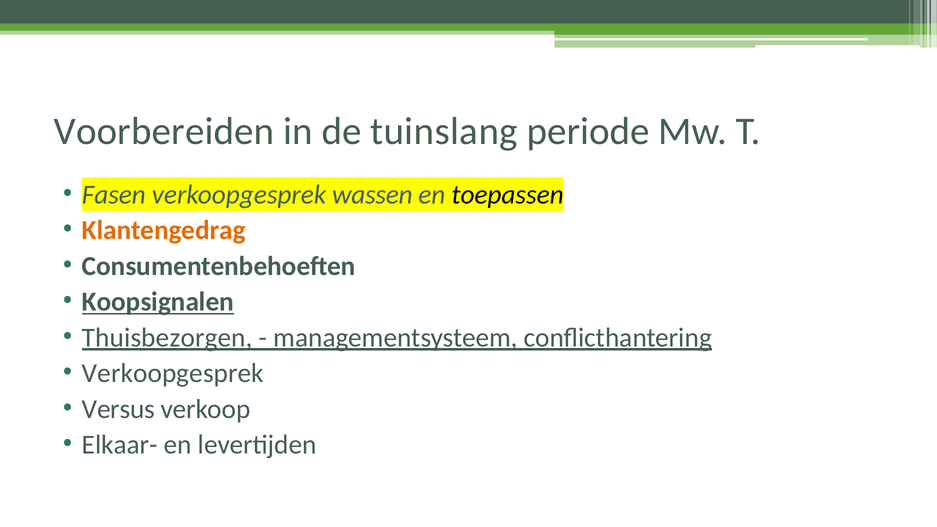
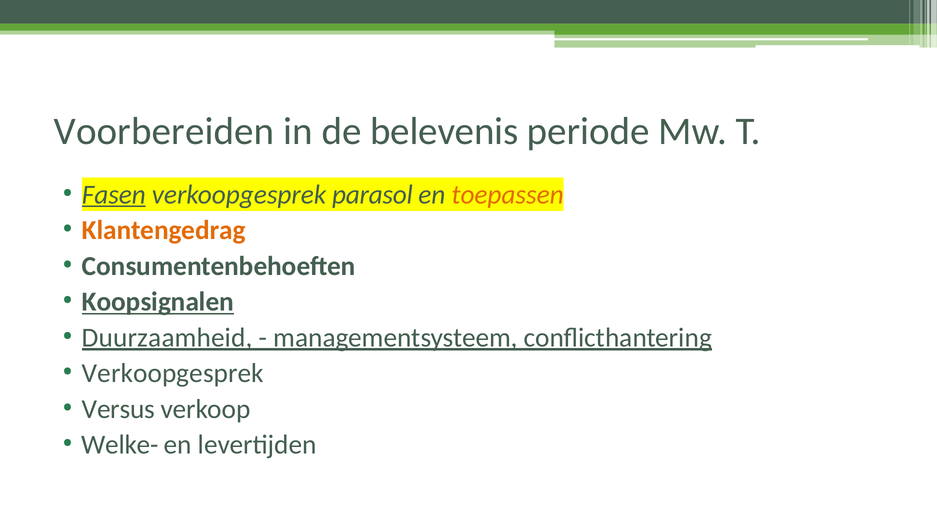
tuinslang: tuinslang -> belevenis
Fasen underline: none -> present
wassen: wassen -> parasol
toepassen colour: black -> orange
Thuisbezorgen: Thuisbezorgen -> Duurzaamheid
Elkaar-: Elkaar- -> Welke-
